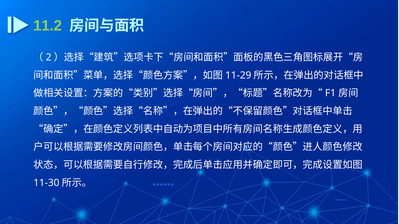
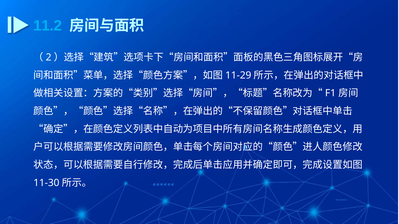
11.2 colour: light green -> light blue
